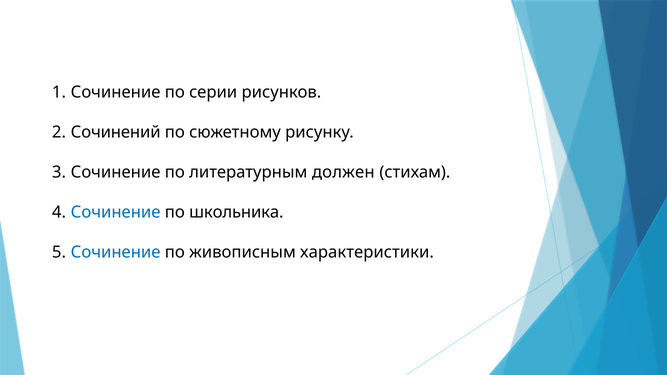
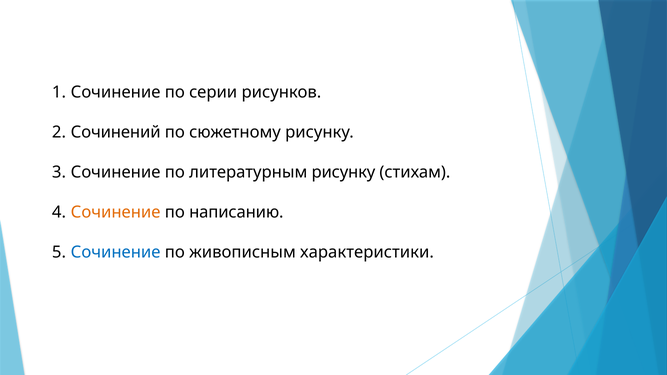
литературным должен: должен -> рисунку
Сочинение at (116, 212) colour: blue -> orange
школьника: школьника -> написанию
